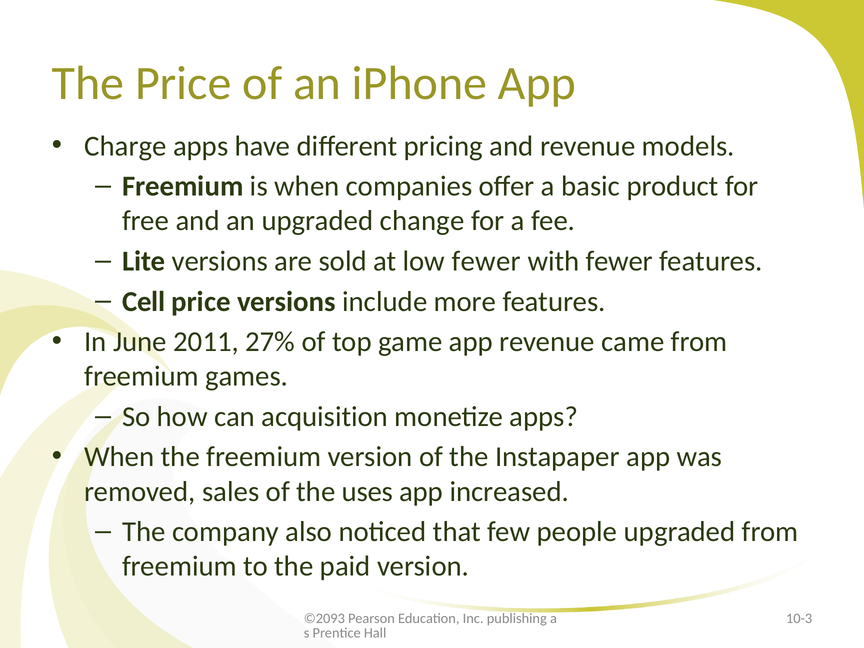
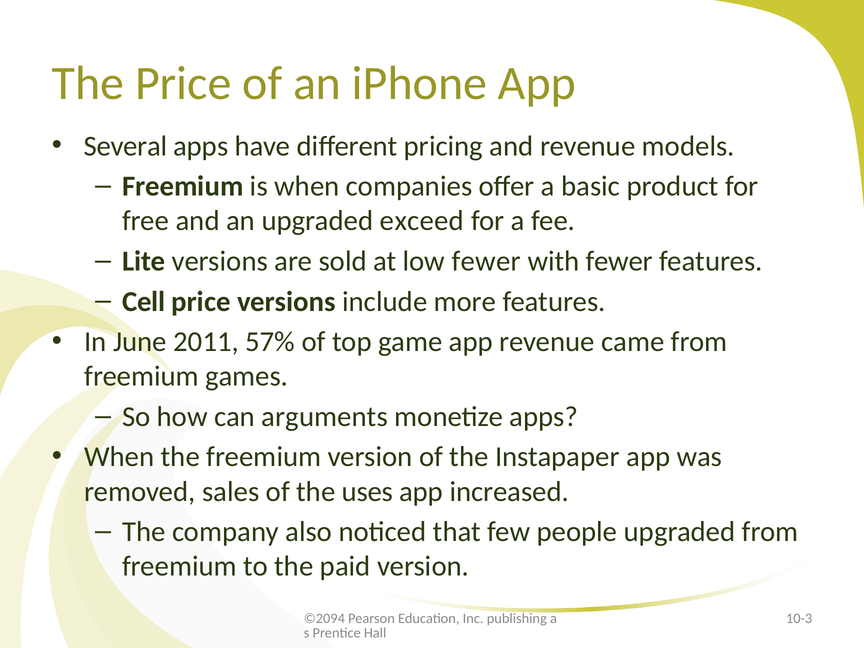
Charge: Charge -> Several
change: change -> exceed
27%: 27% -> 57%
acquisition: acquisition -> arguments
©2093: ©2093 -> ©2094
